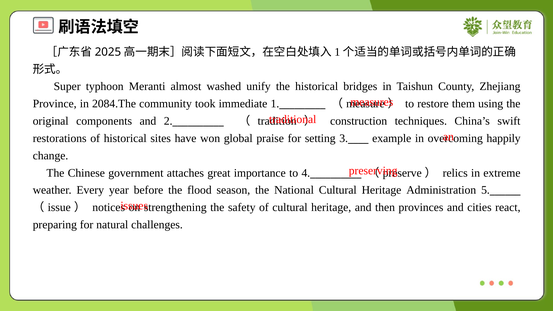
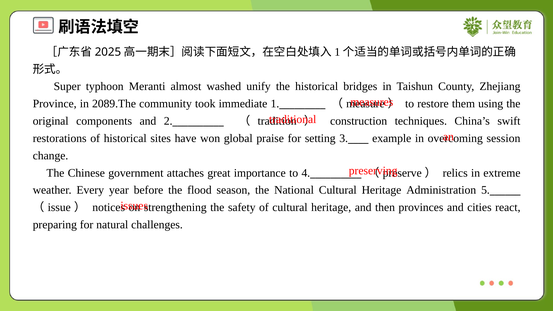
2084.The: 2084.The -> 2089.The
happily: happily -> session
